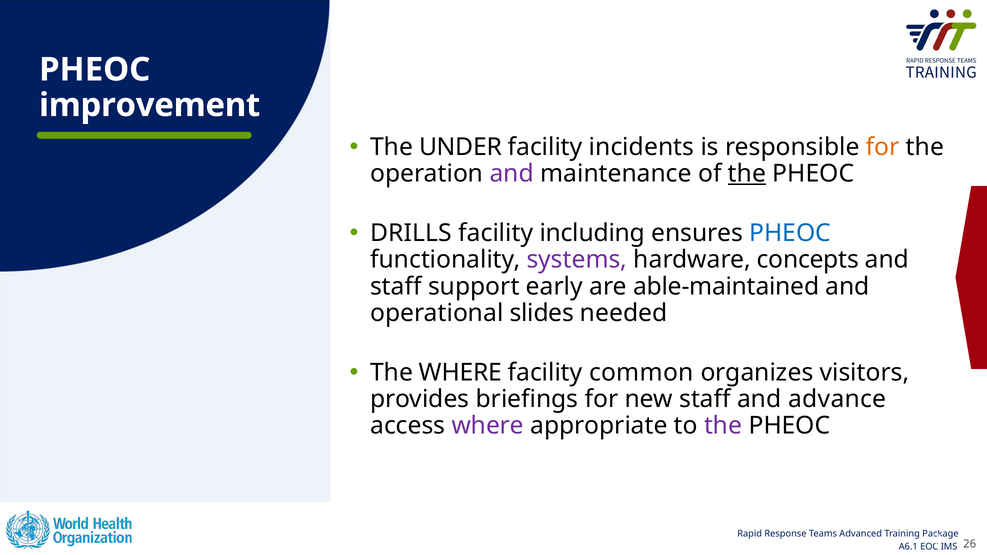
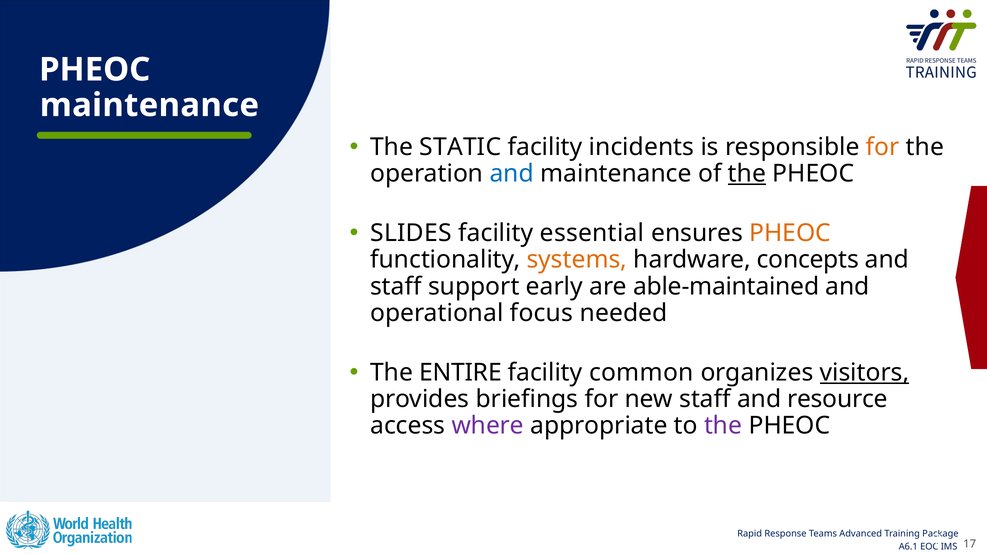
improvement at (150, 105): improvement -> maintenance
UNDER: UNDER -> STATIC
and at (512, 174) colour: purple -> blue
DRILLS: DRILLS -> SLIDES
including: including -> essential
PHEOC at (790, 233) colour: blue -> orange
systems colour: purple -> orange
slides: slides -> focus
The WHERE: WHERE -> ENTIRE
visitors underline: none -> present
advance: advance -> resource
26: 26 -> 17
